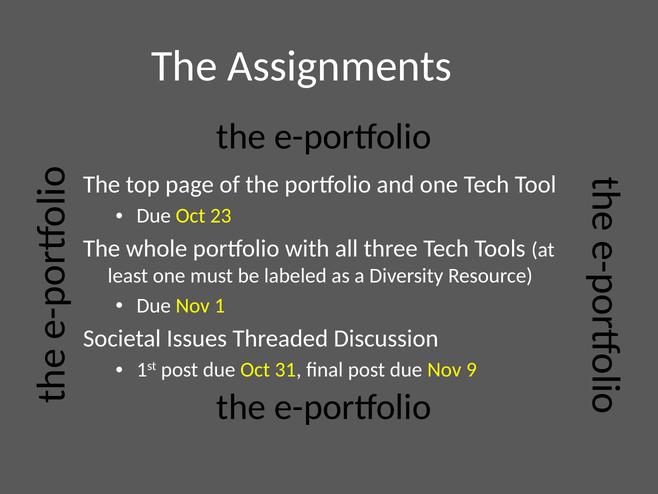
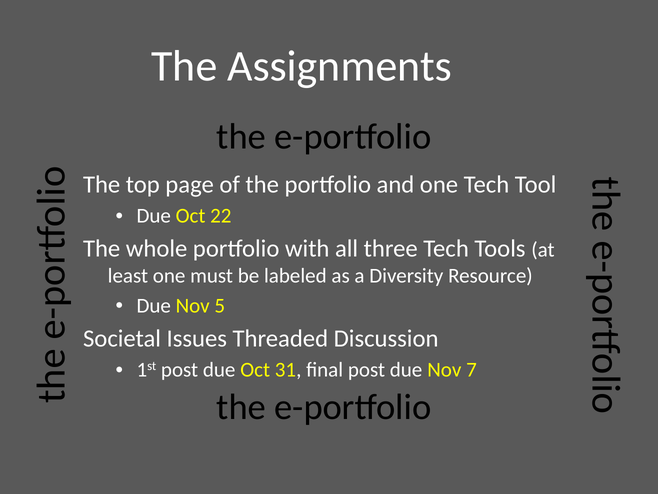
23: 23 -> 22
1: 1 -> 5
9: 9 -> 7
